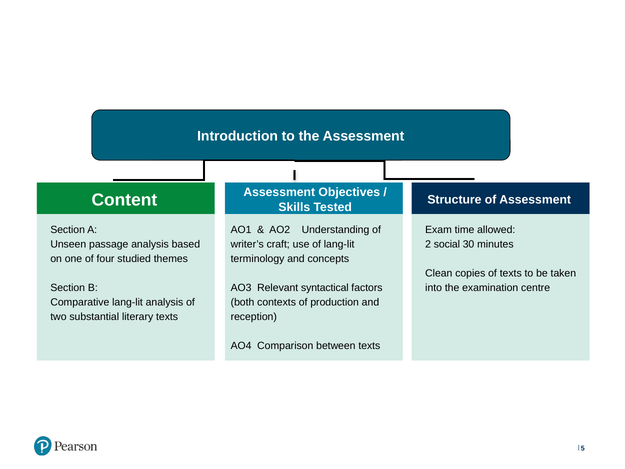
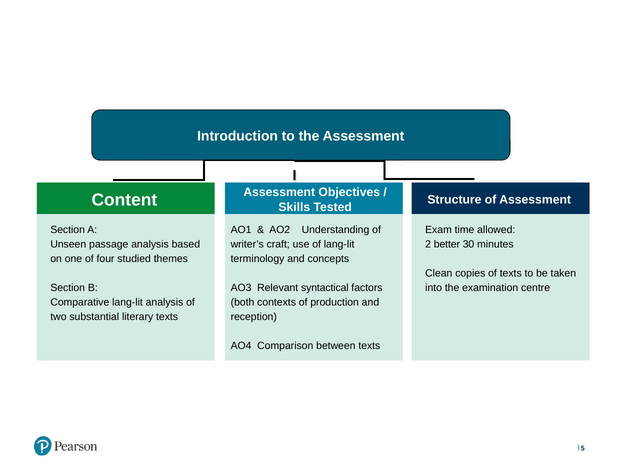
social: social -> better
